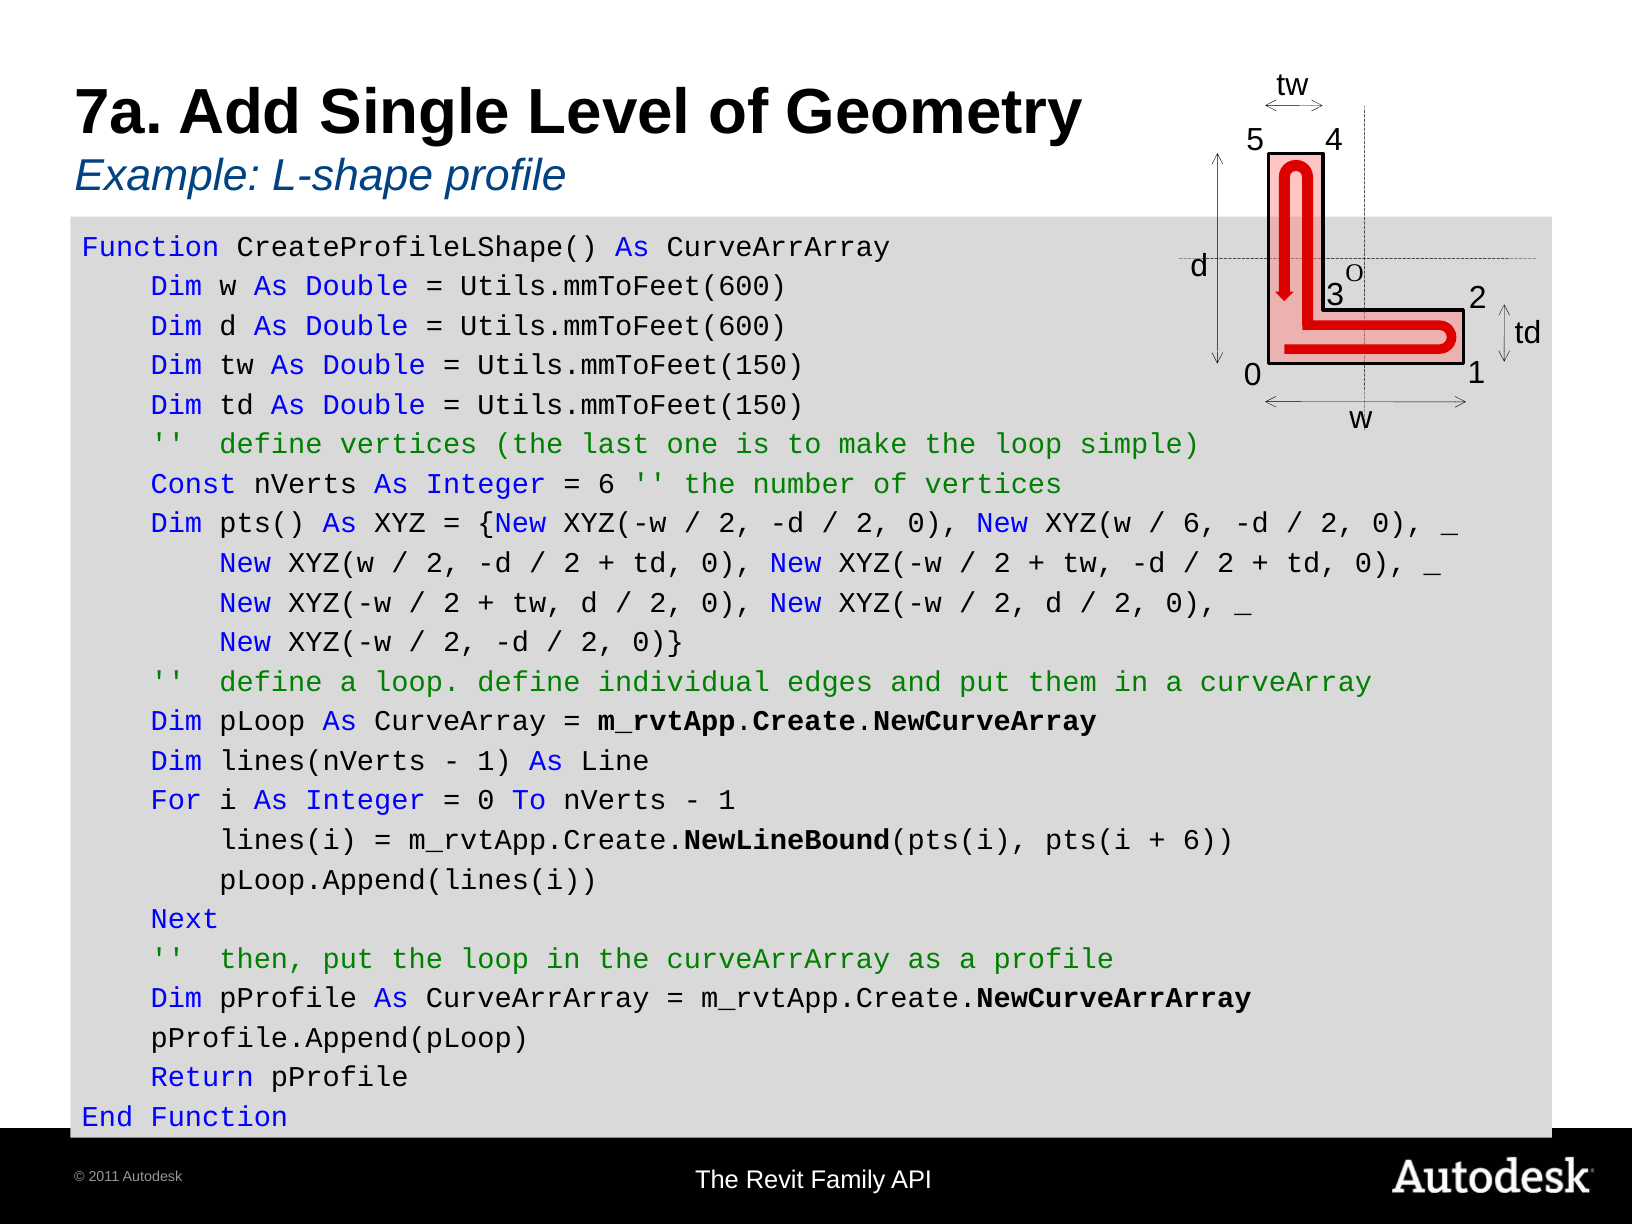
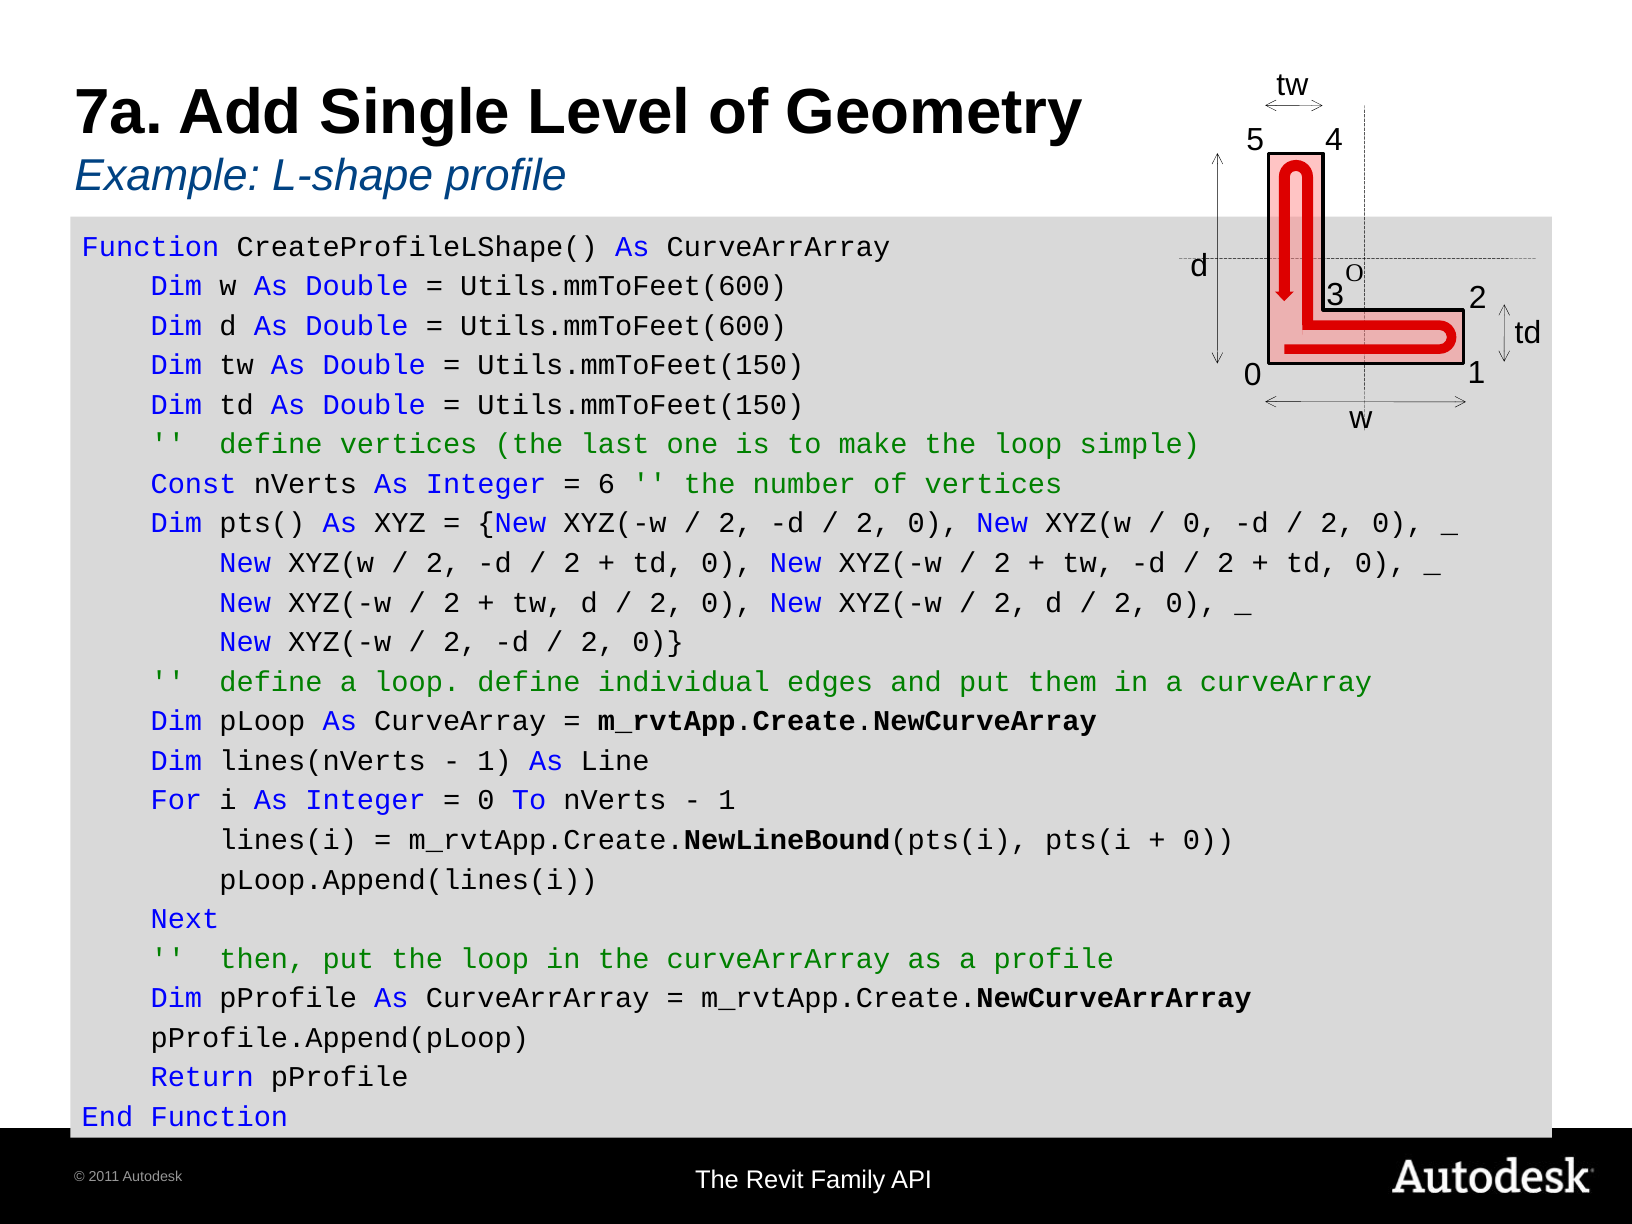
6 at (1200, 523): 6 -> 0
6 at (1209, 840): 6 -> 0
